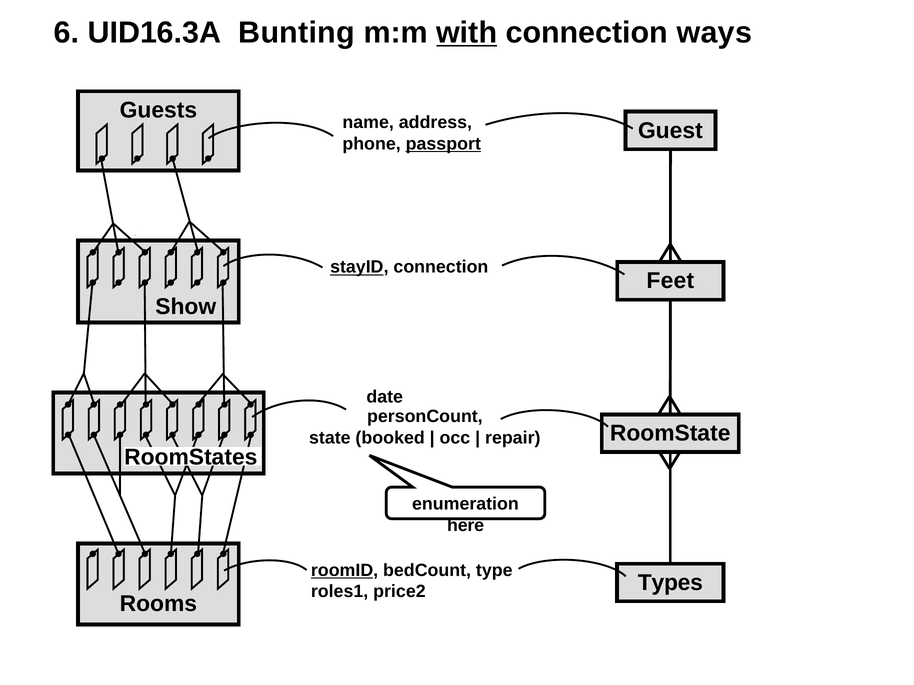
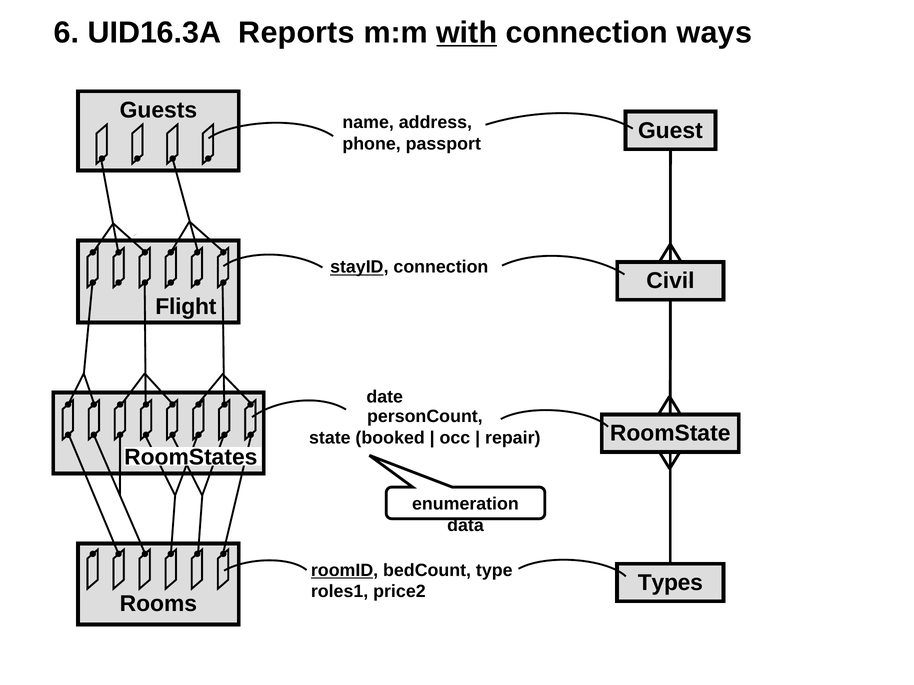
Bunting: Bunting -> Reports
passport underline: present -> none
Feet: Feet -> Civil
Show: Show -> Flight
here: here -> data
